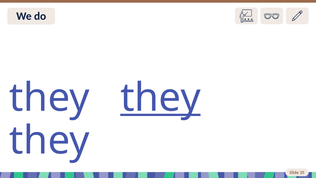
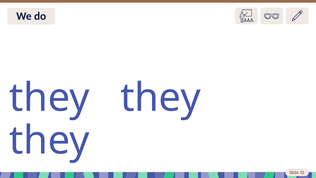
they at (161, 98) underline: present -> none
